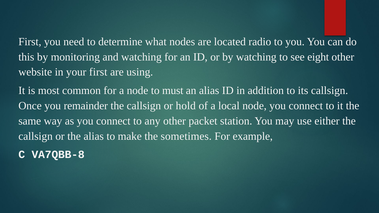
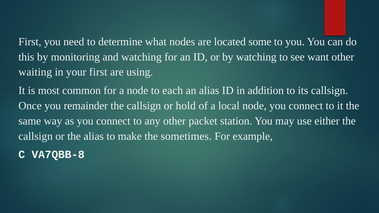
radio: radio -> some
eight: eight -> want
website: website -> waiting
must: must -> each
